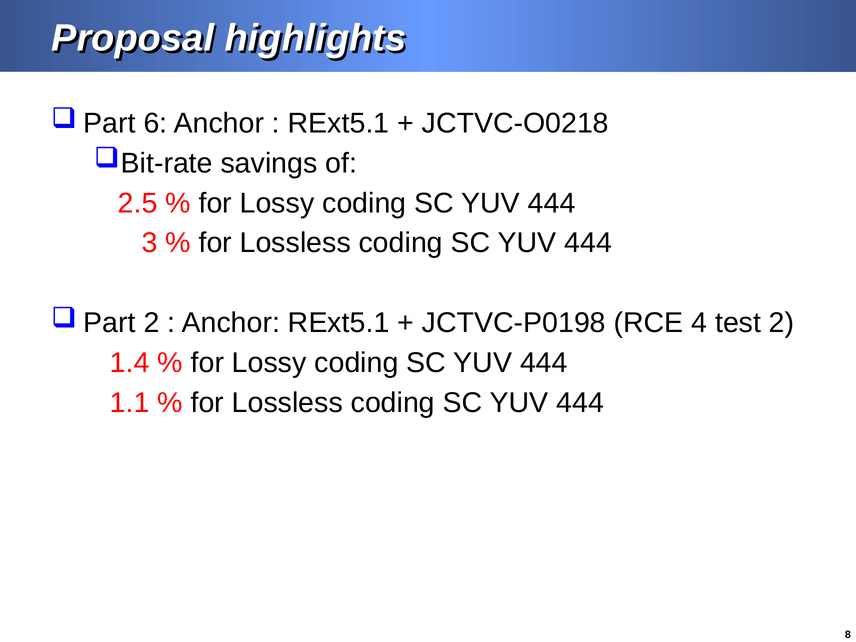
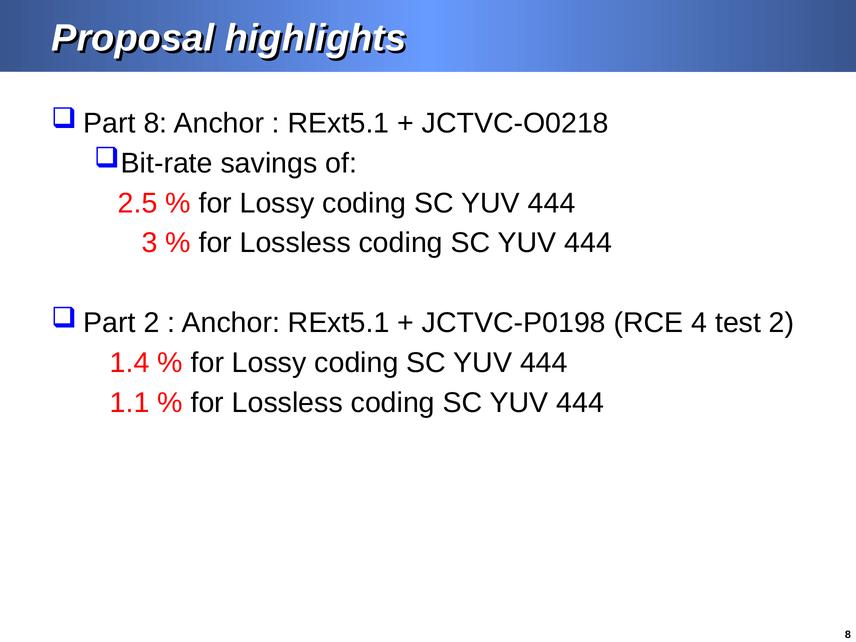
6 at (156, 123): 6 -> 8
